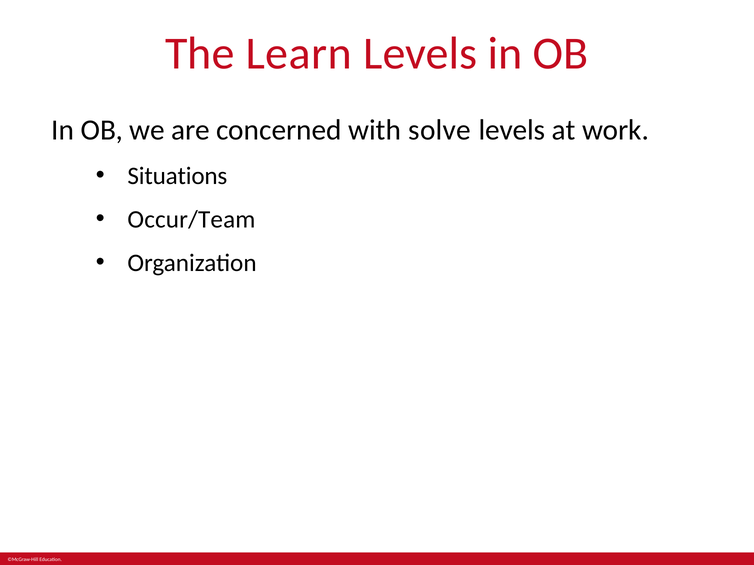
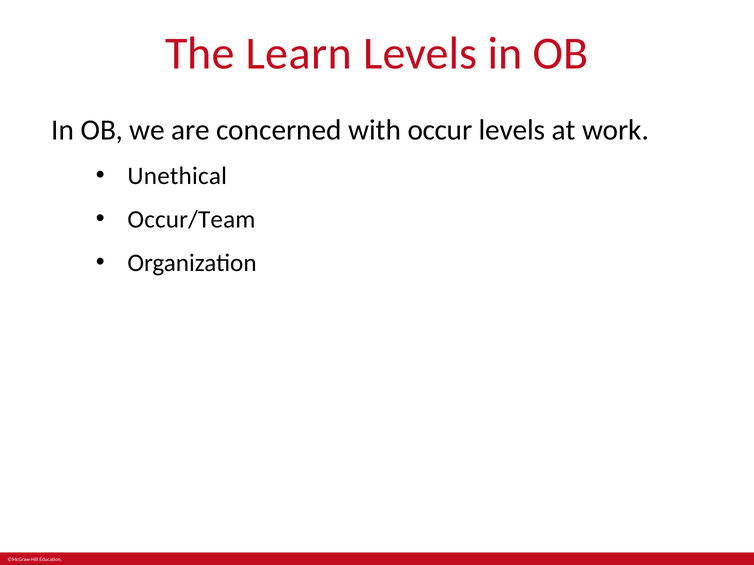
solve: solve -> occur
Situations: Situations -> Unethical
